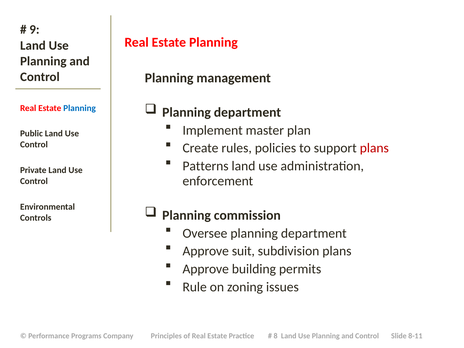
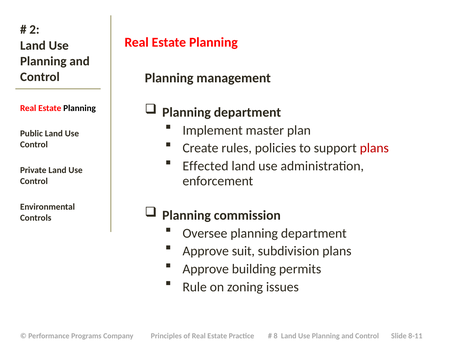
9: 9 -> 2
Planning at (80, 108) colour: blue -> black
Patterns: Patterns -> Effected
